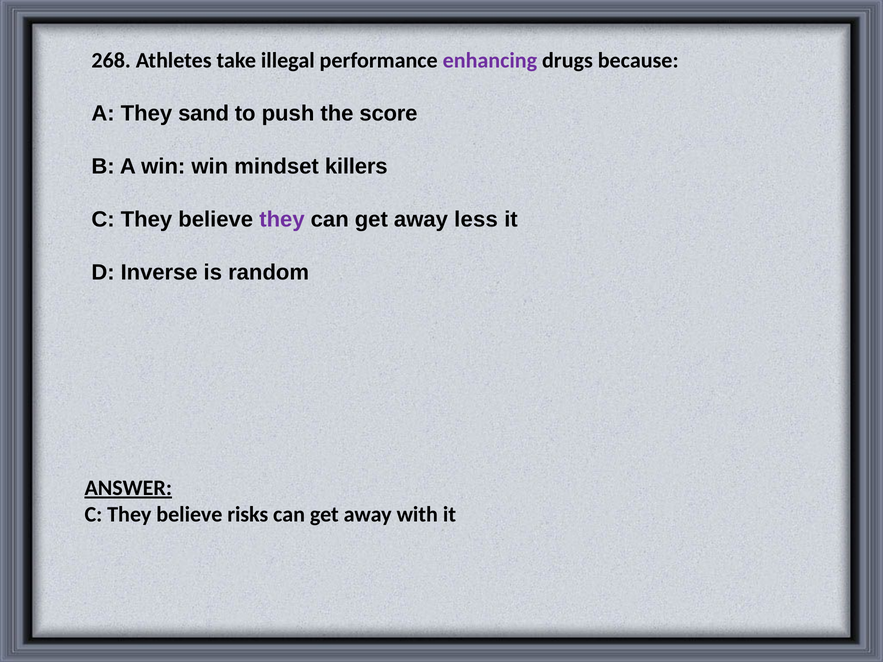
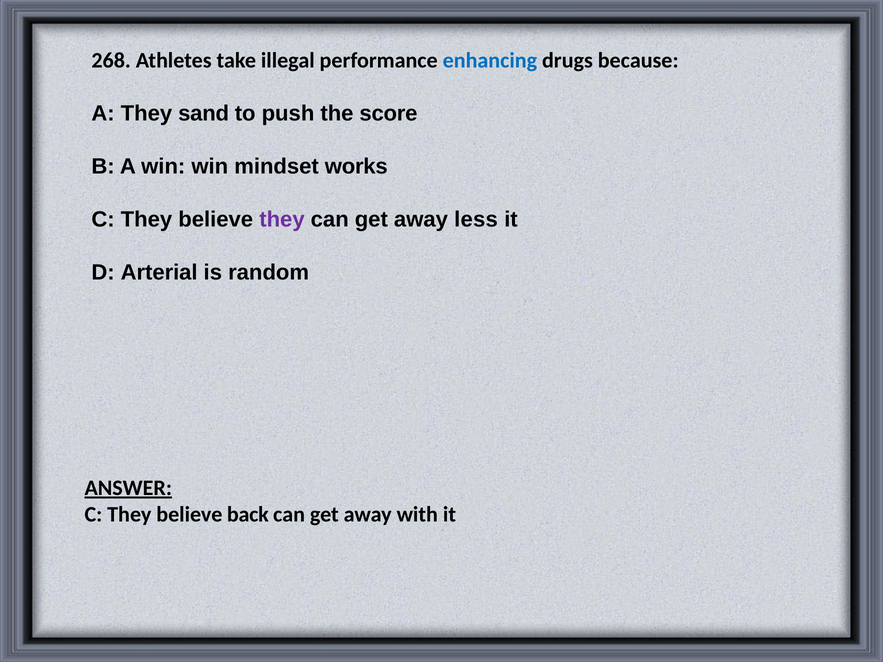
enhancing colour: purple -> blue
killers: killers -> works
Inverse: Inverse -> Arterial
risks: risks -> back
